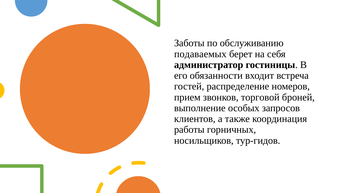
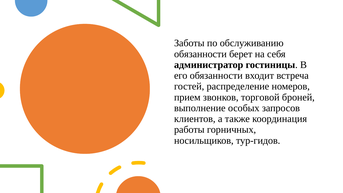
подаваемых at (200, 54): подаваемых -> обязанности
